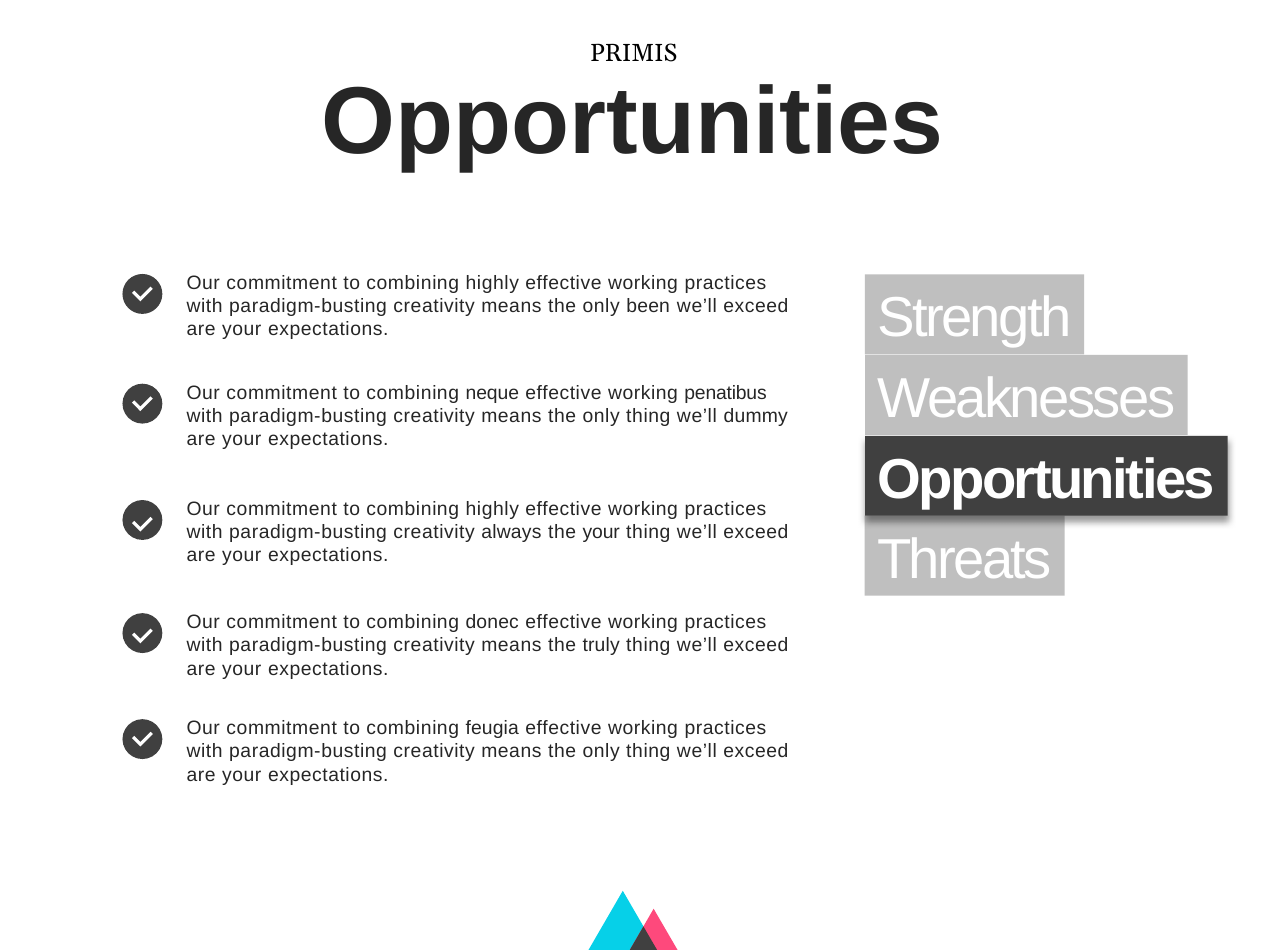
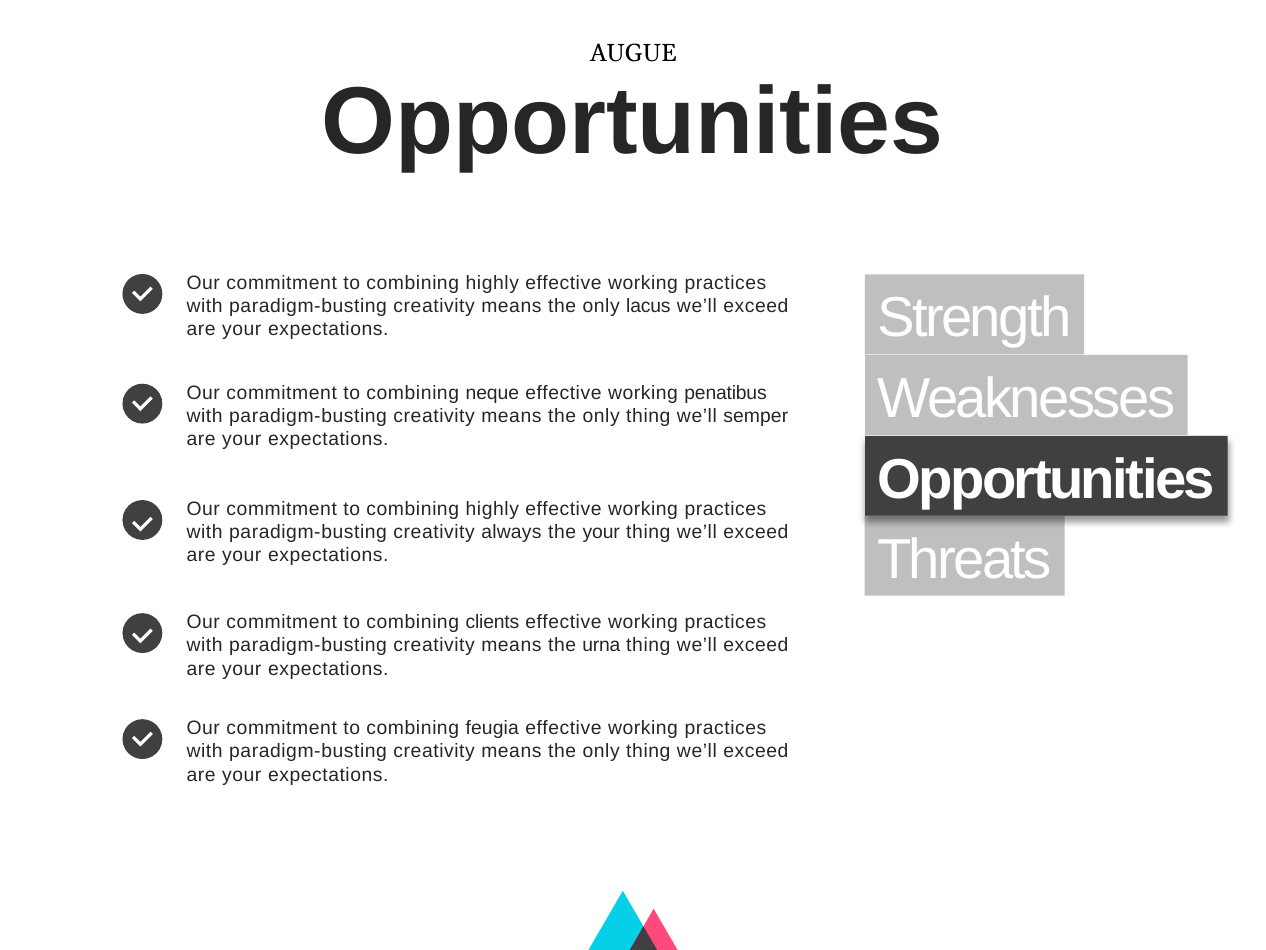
PRIMIS: PRIMIS -> AUGUE
been: been -> lacus
dummy: dummy -> semper
donec: donec -> clients
truly: truly -> urna
